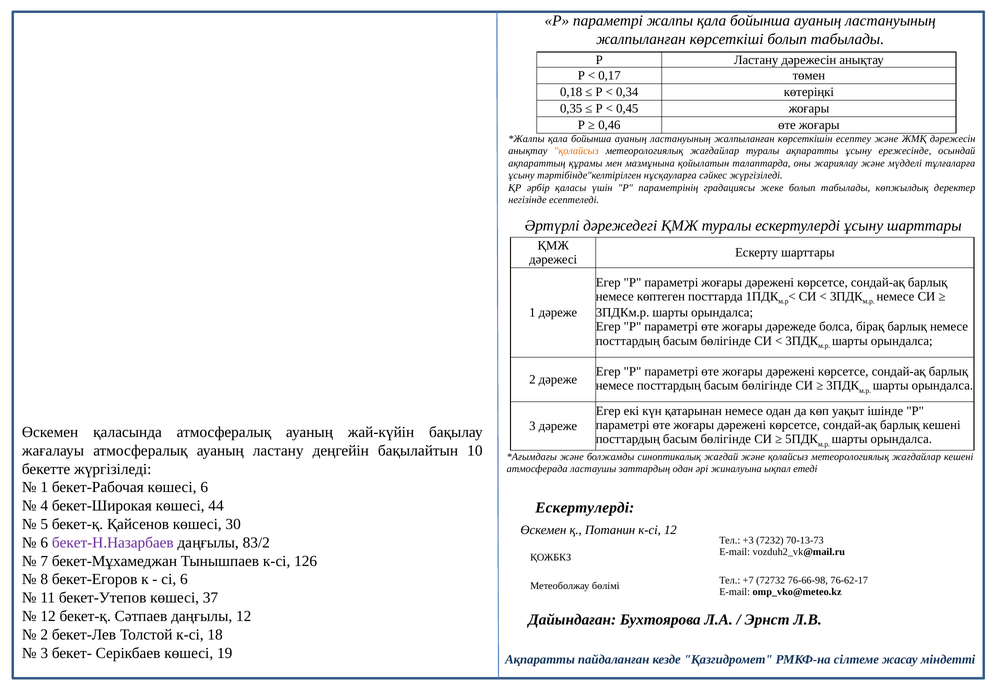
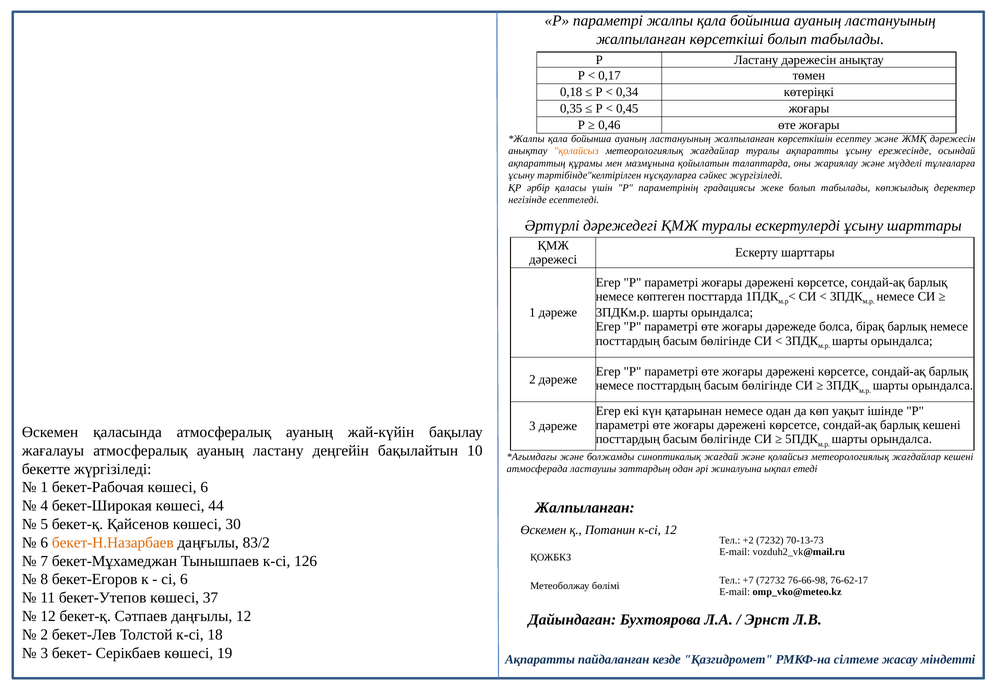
Ескертулерді at (585, 508): Ескертулерді -> Жалпыланған
бекет-Н.Назарбаев colour: purple -> orange
+3: +3 -> +2
